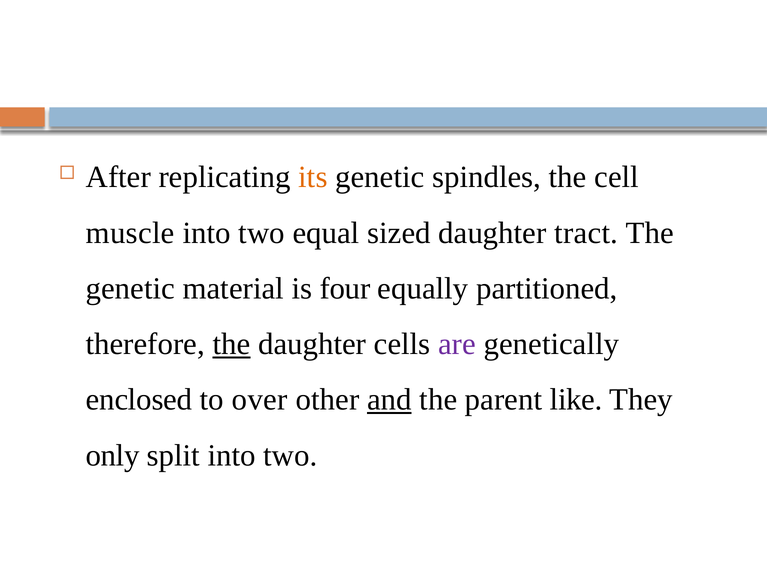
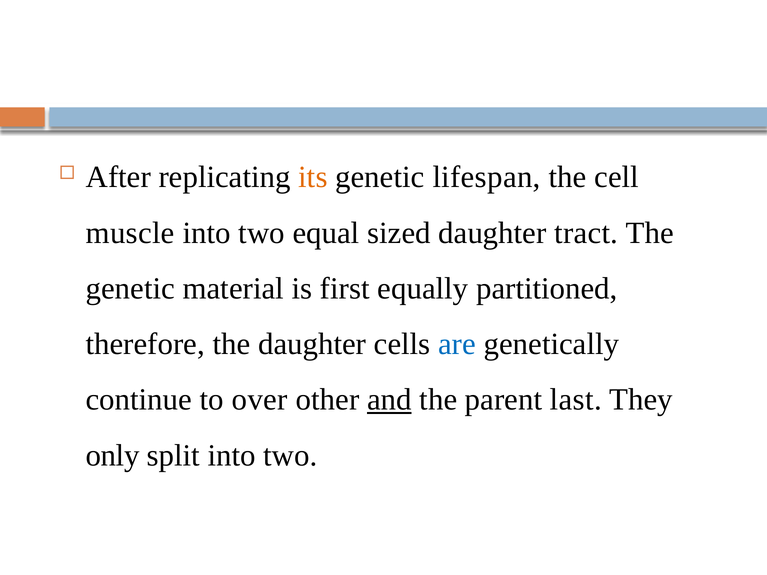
spindles: spindles -> lifespan
four: four -> first
the at (232, 344) underline: present -> none
are colour: purple -> blue
enclosed: enclosed -> continue
like: like -> last
